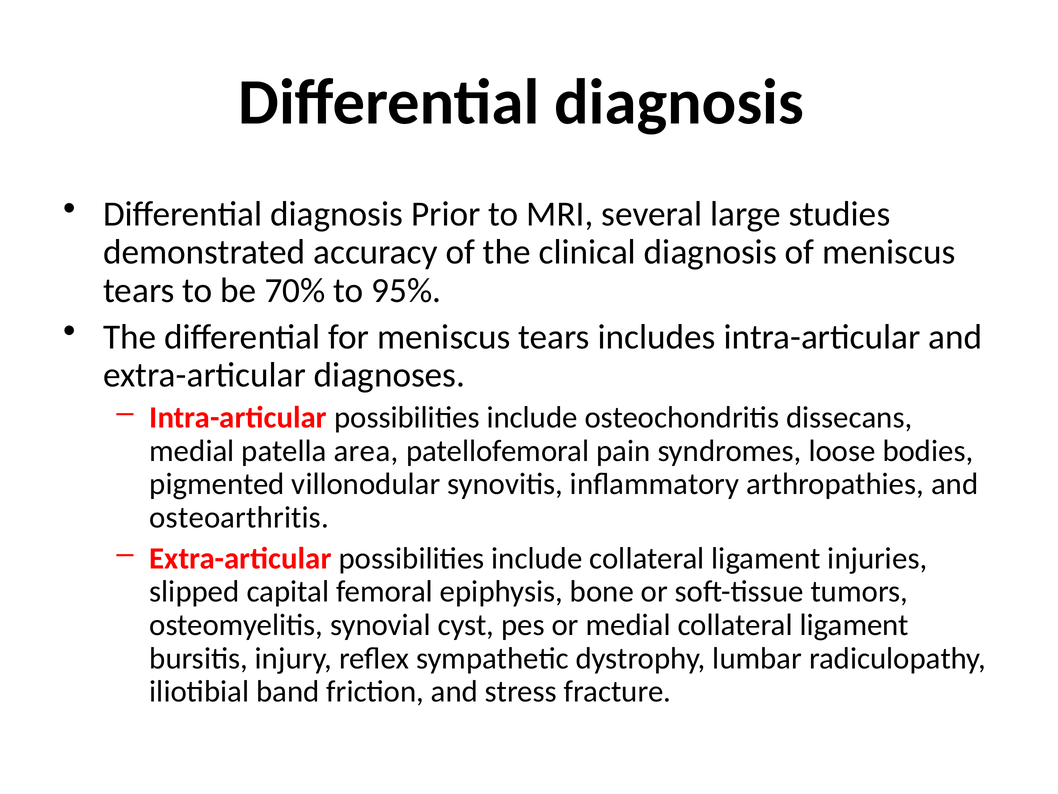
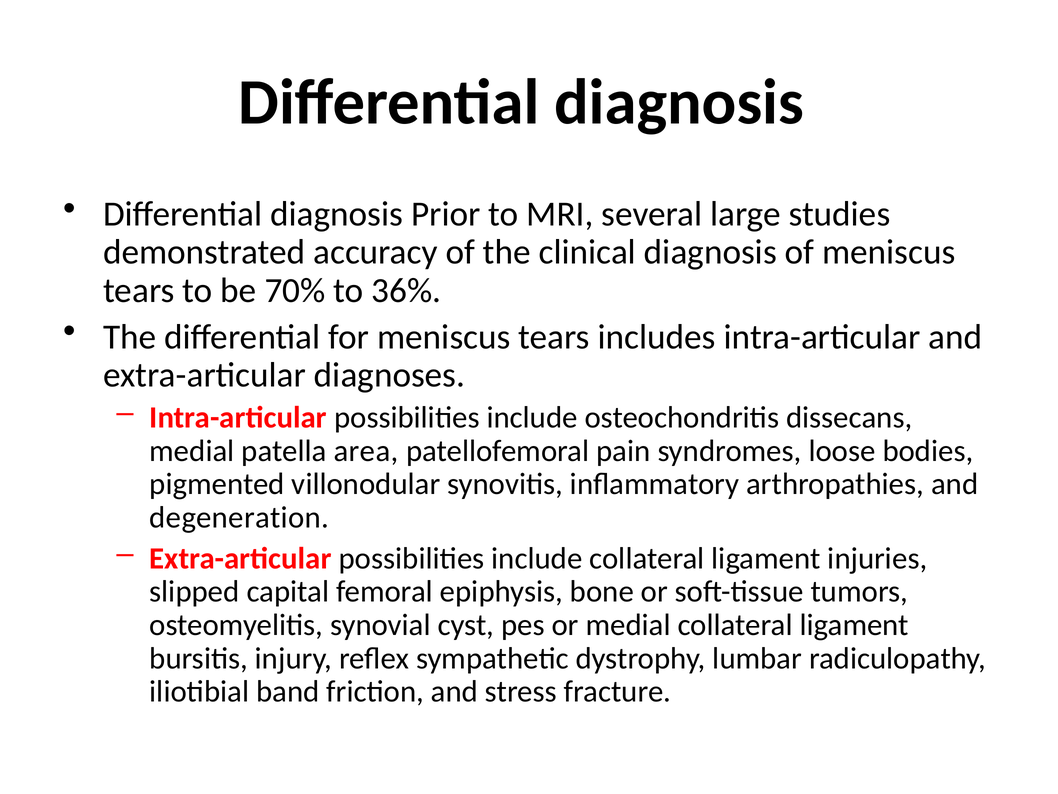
95%: 95% -> 36%
osteoarthritis: osteoarthritis -> degeneration
